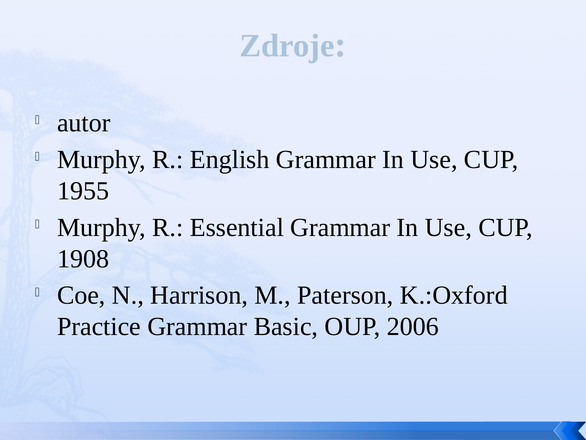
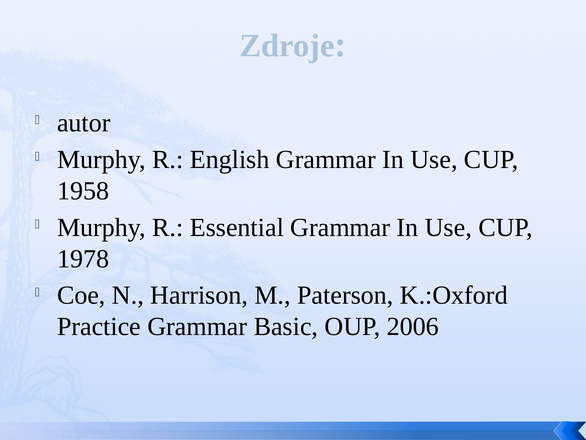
1955: 1955 -> 1958
1908: 1908 -> 1978
